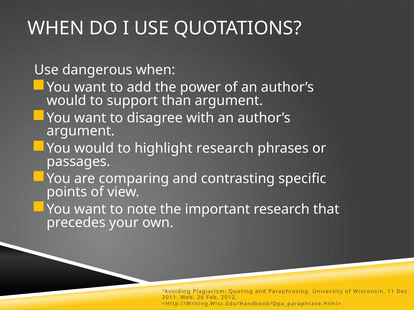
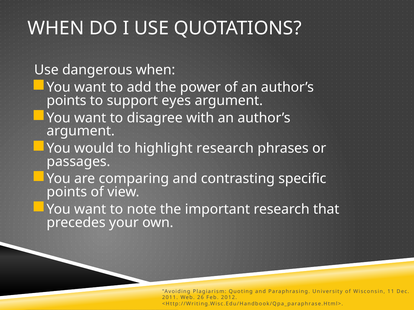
would at (66, 101): would -> points
than: than -> eyes
